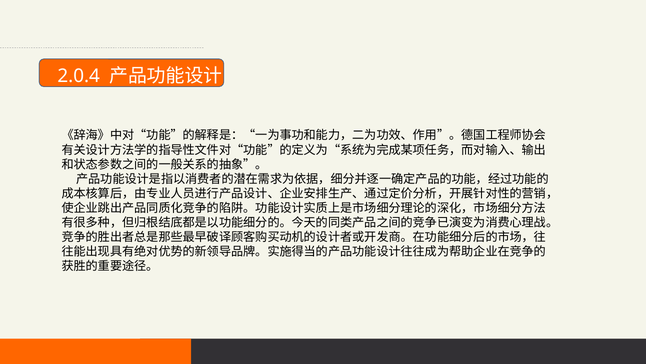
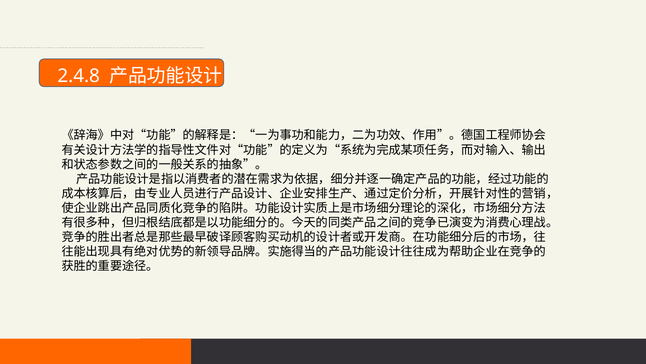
2.0.4: 2.0.4 -> 2.4.8
